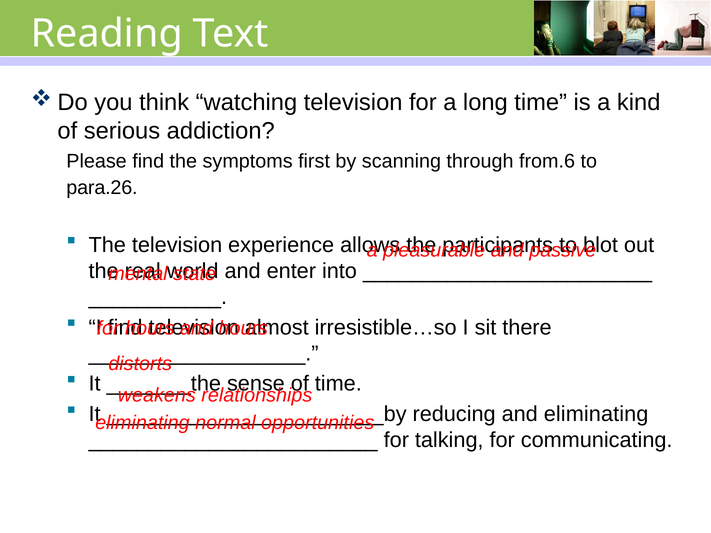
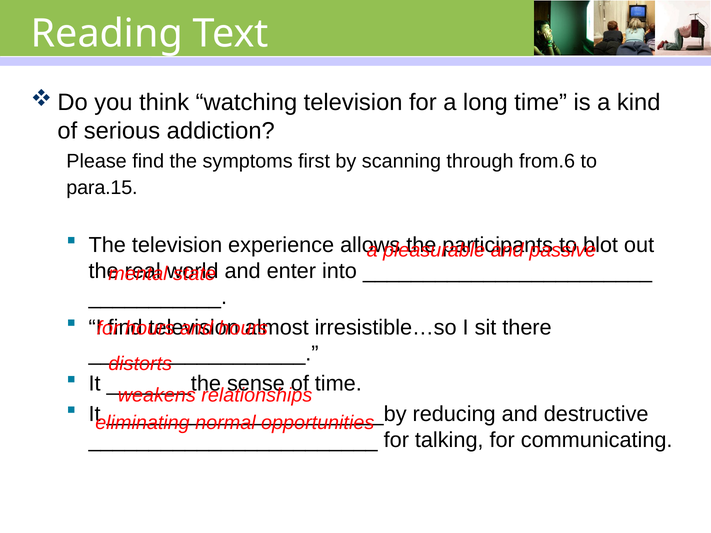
para.26: para.26 -> para.15
and eliminating: eliminating -> destructive
